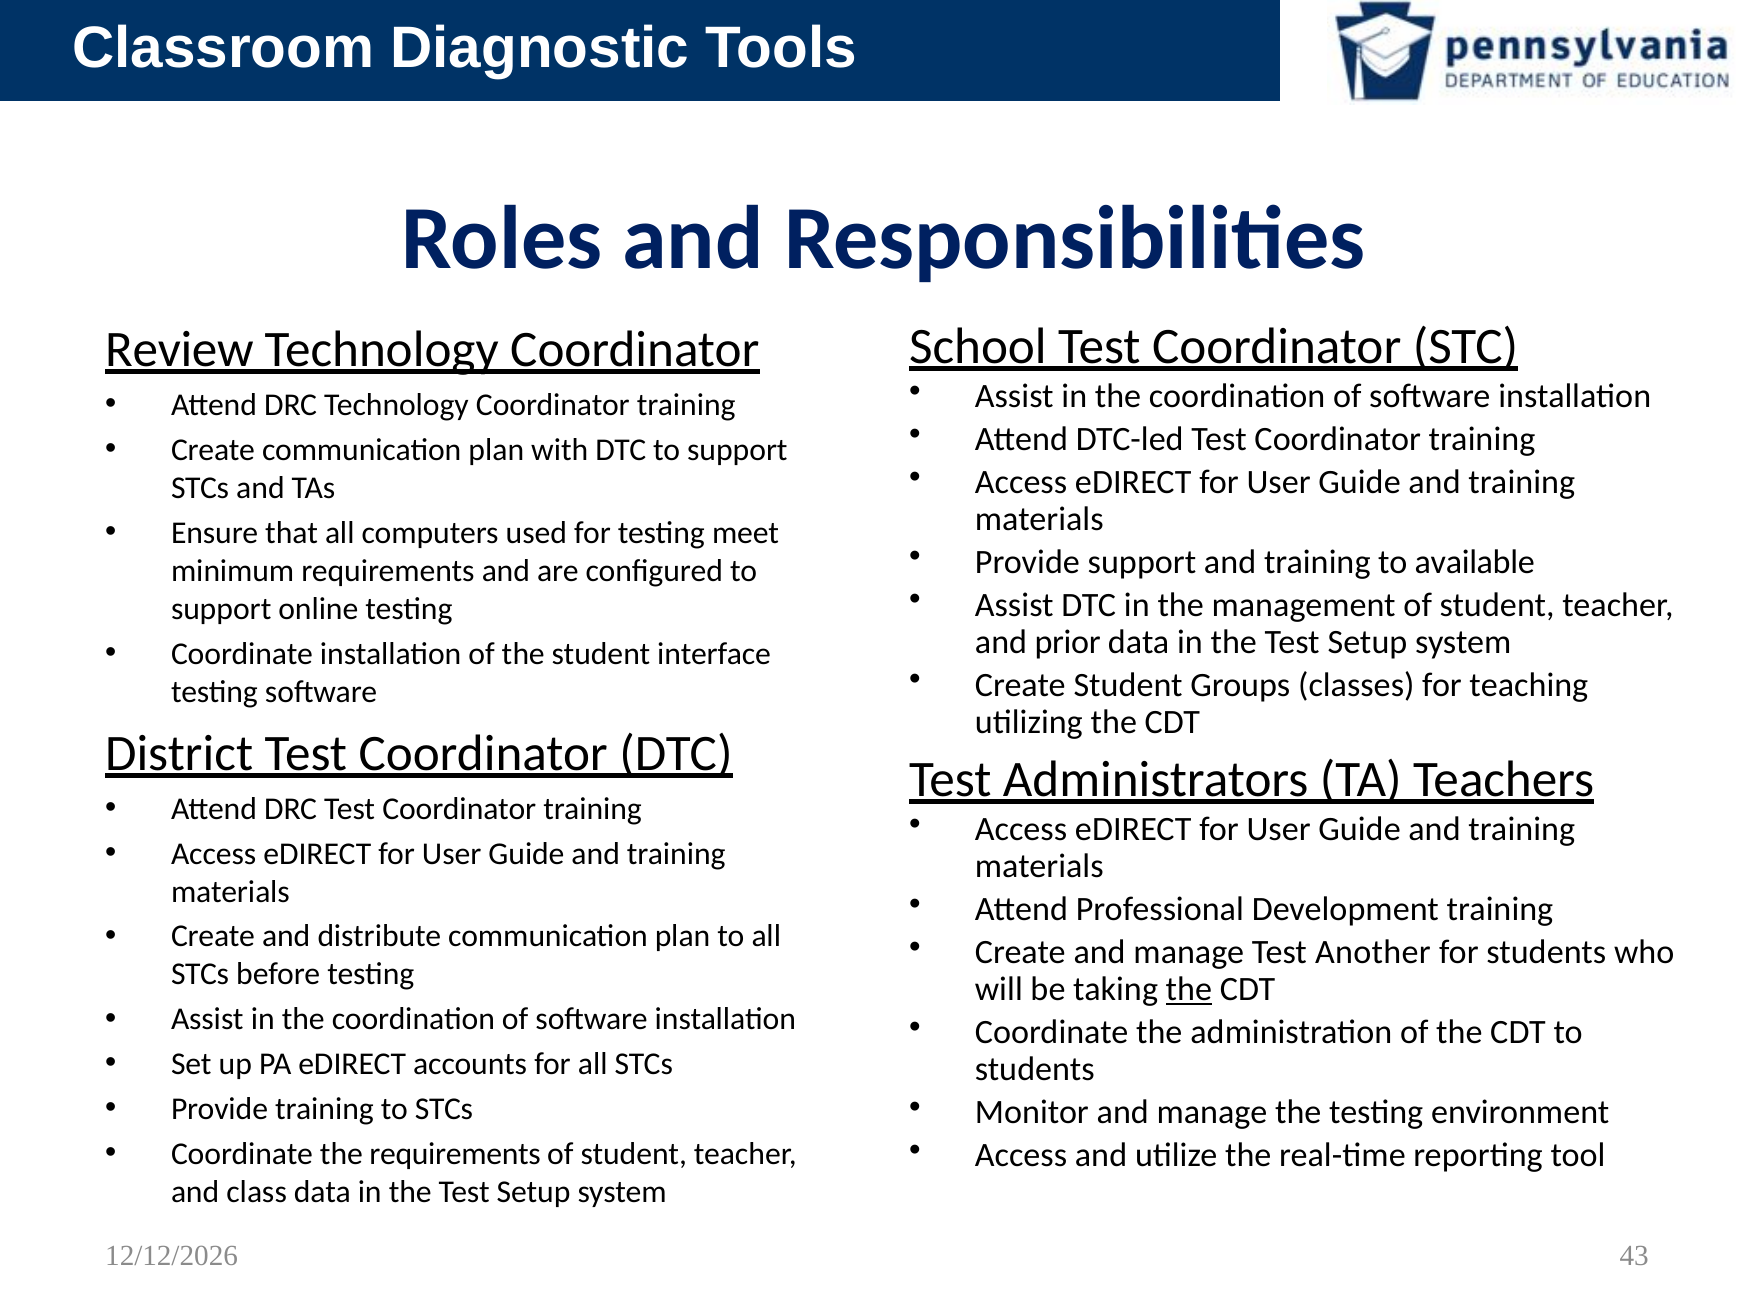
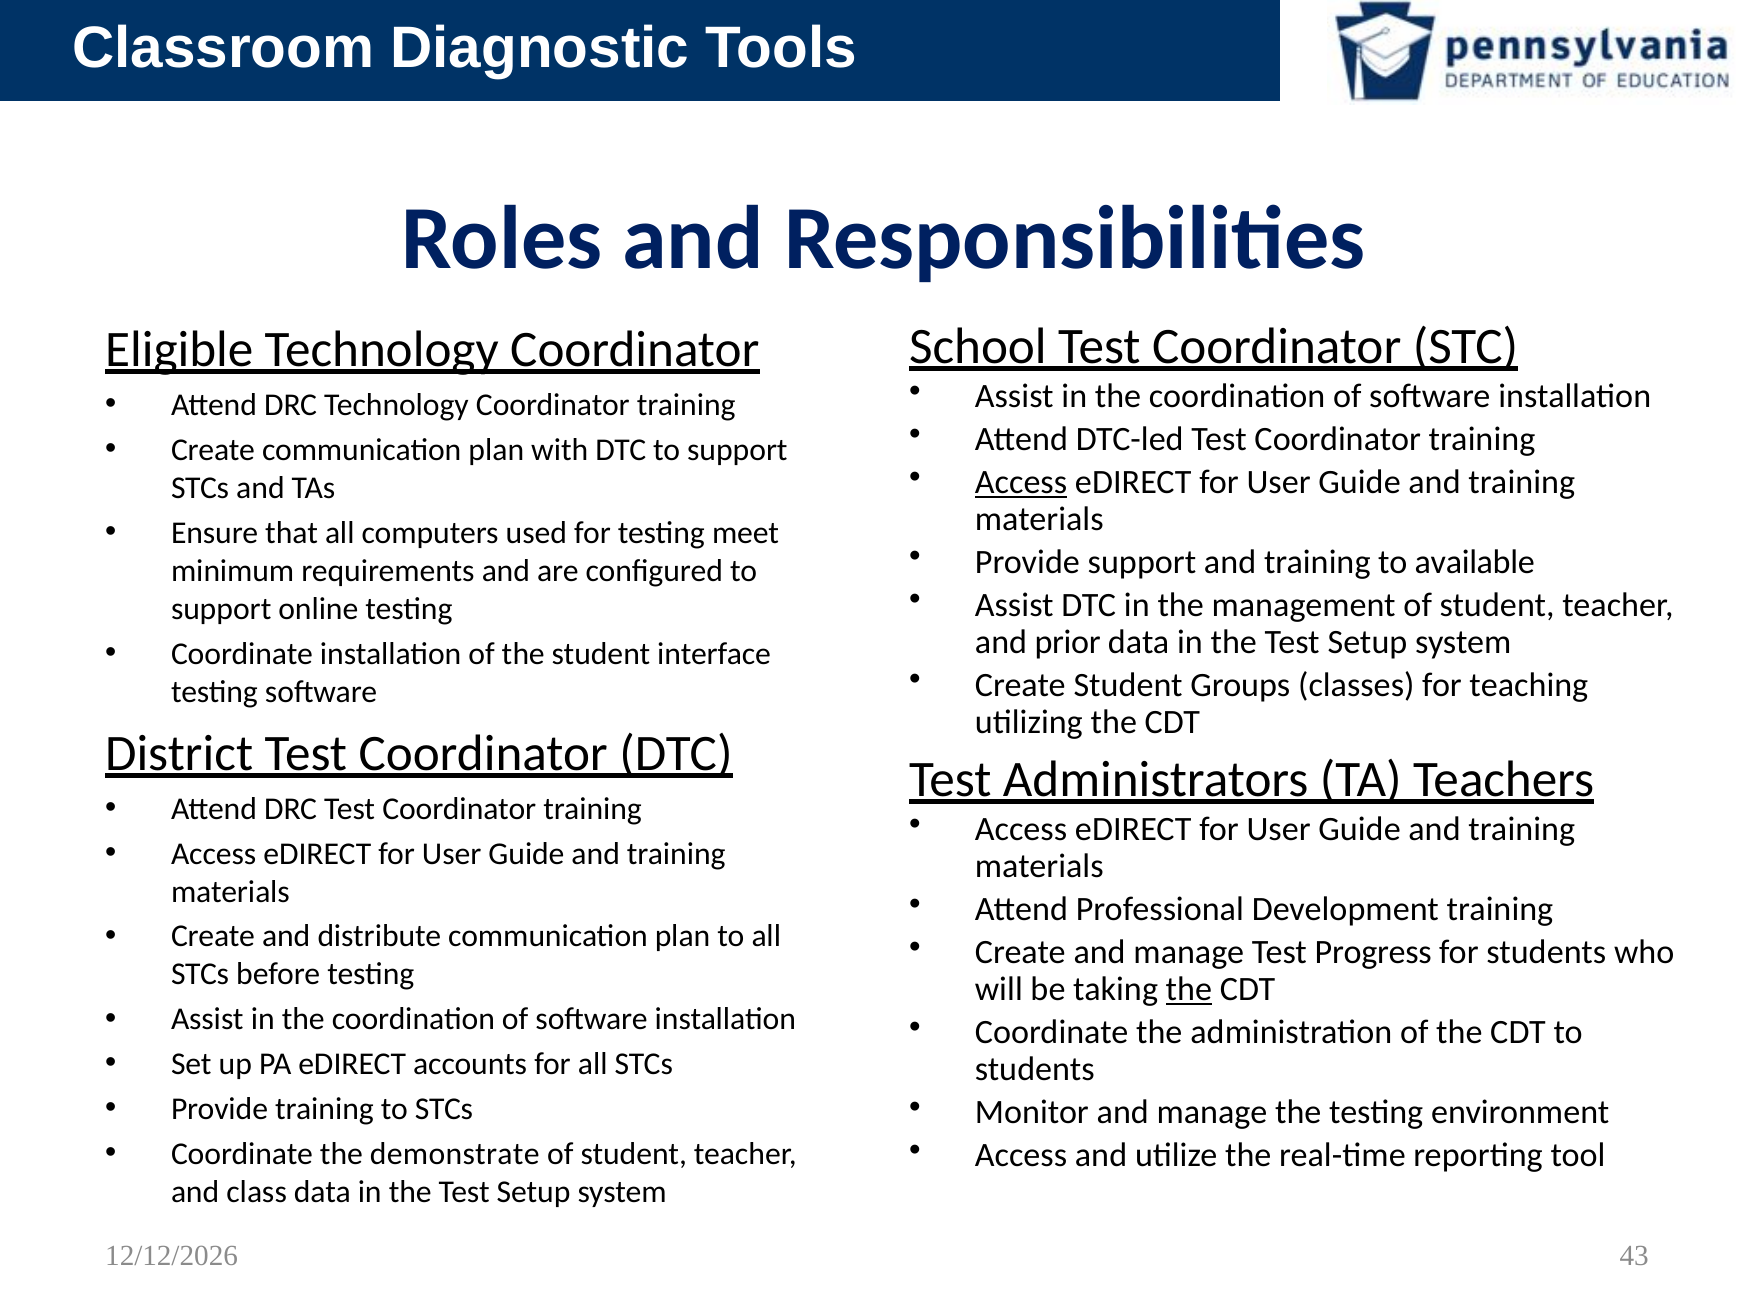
Review: Review -> Eligible
Access at (1021, 482) underline: none -> present
Another: Another -> Progress
the requirements: requirements -> demonstrate
